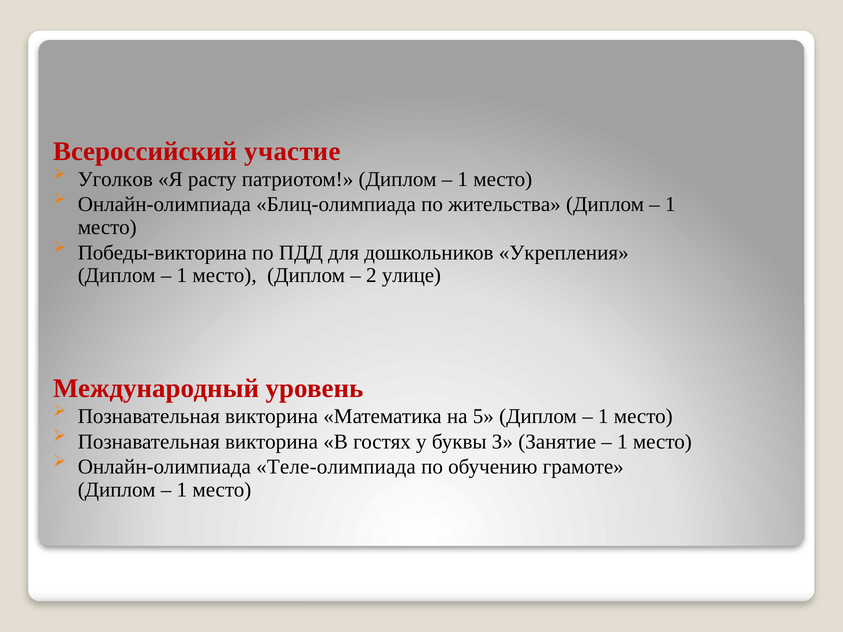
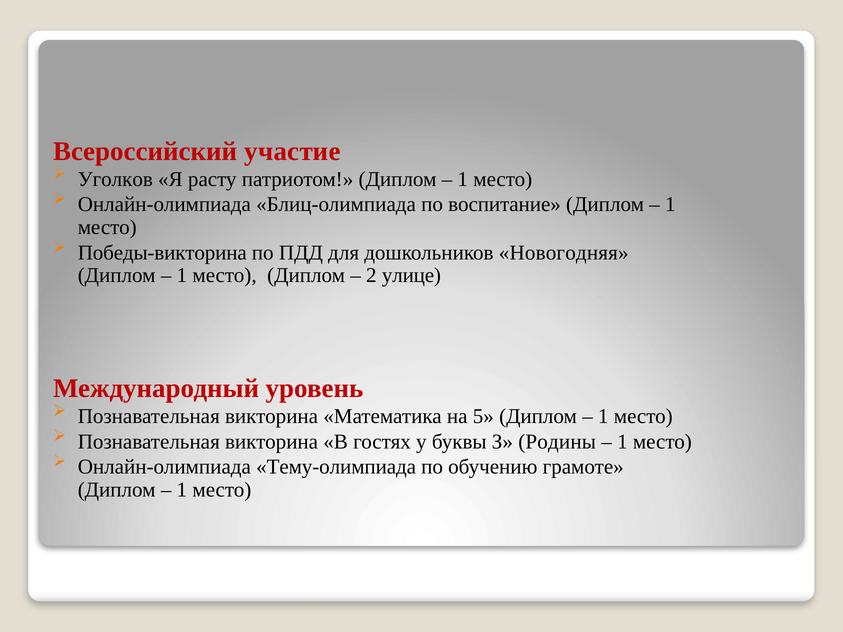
жительства: жительства -> воспитание
Укрепления: Укрепления -> Новогодняя
Занятие: Занятие -> Родины
Теле-олимпиада: Теле-олимпиада -> Тему-олимпиада
